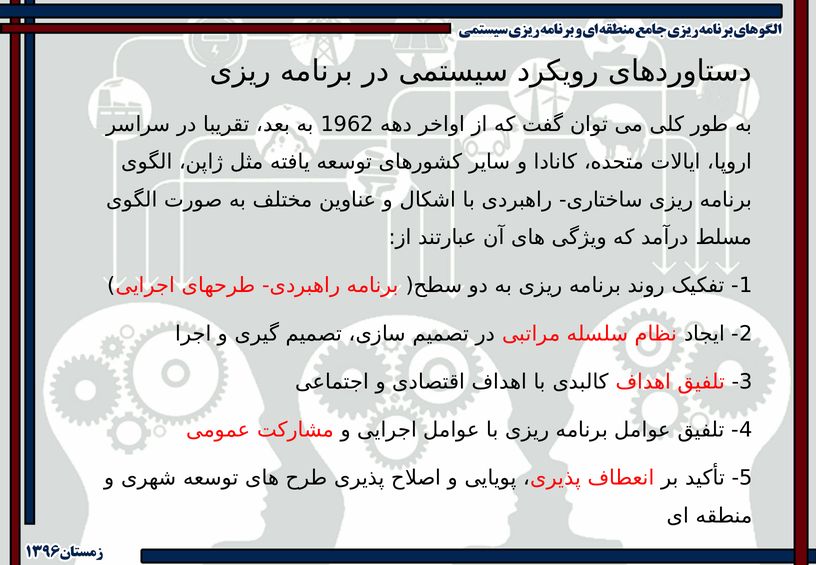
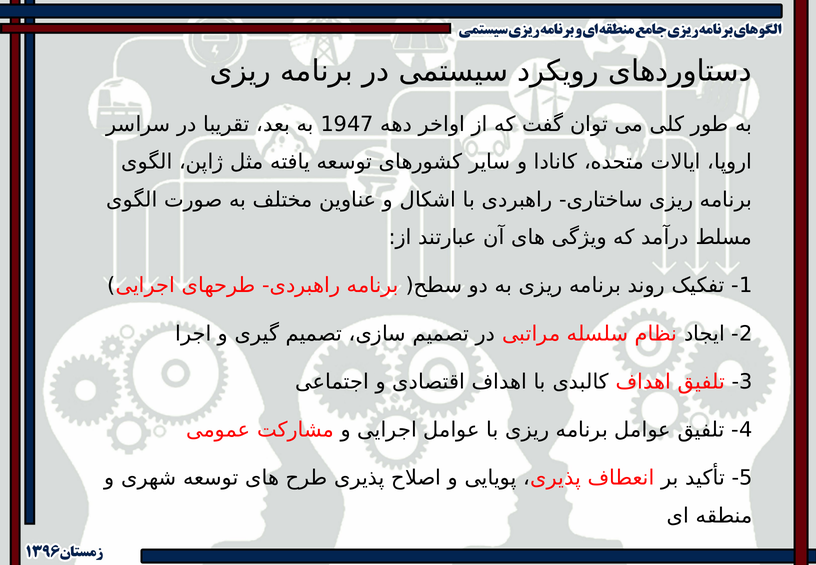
1962: 1962 -> 1947
